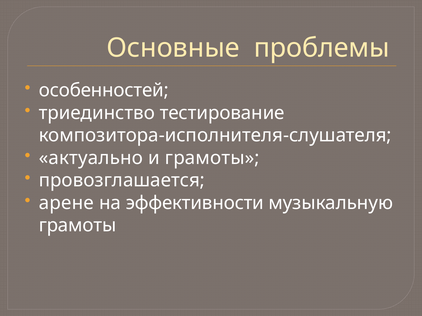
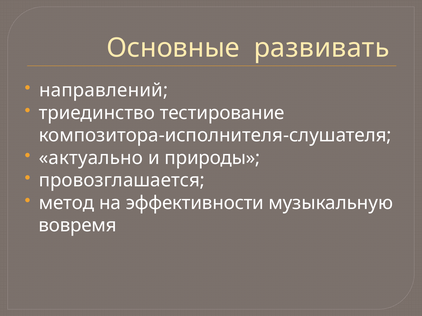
проблемы: проблемы -> развивать
особенностей: особенностей -> направлений
и грамоты: грамоты -> природы
арене: арене -> метод
грамоты at (77, 226): грамоты -> вовремя
